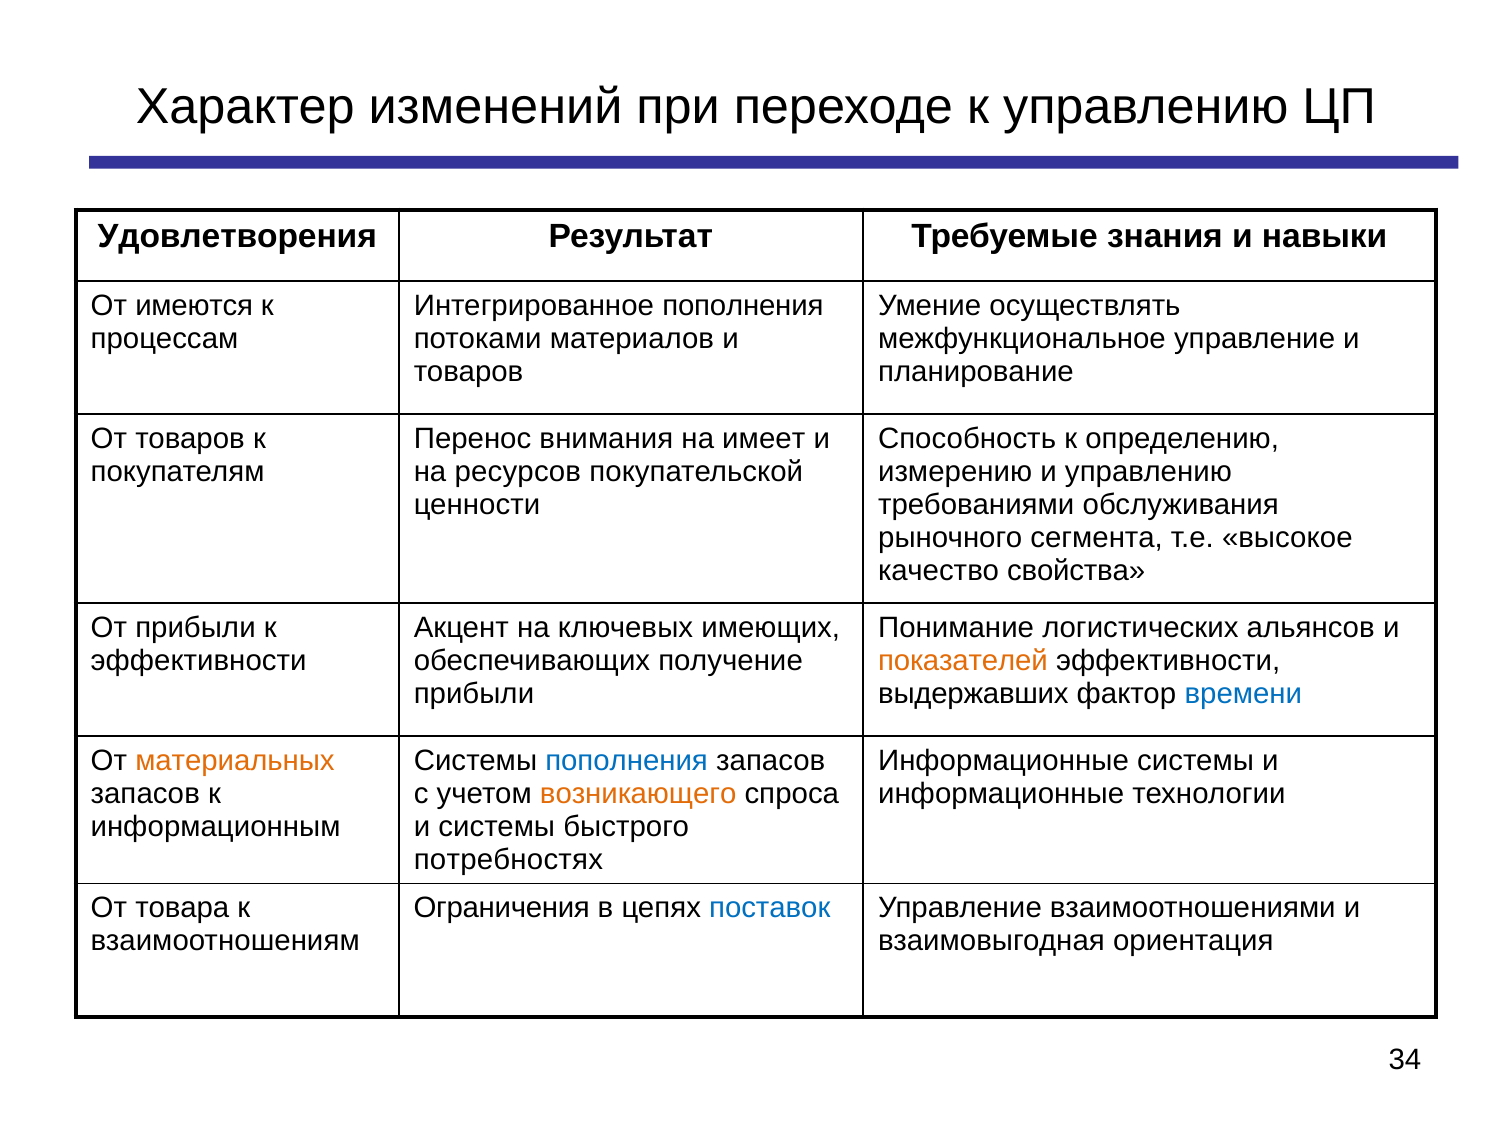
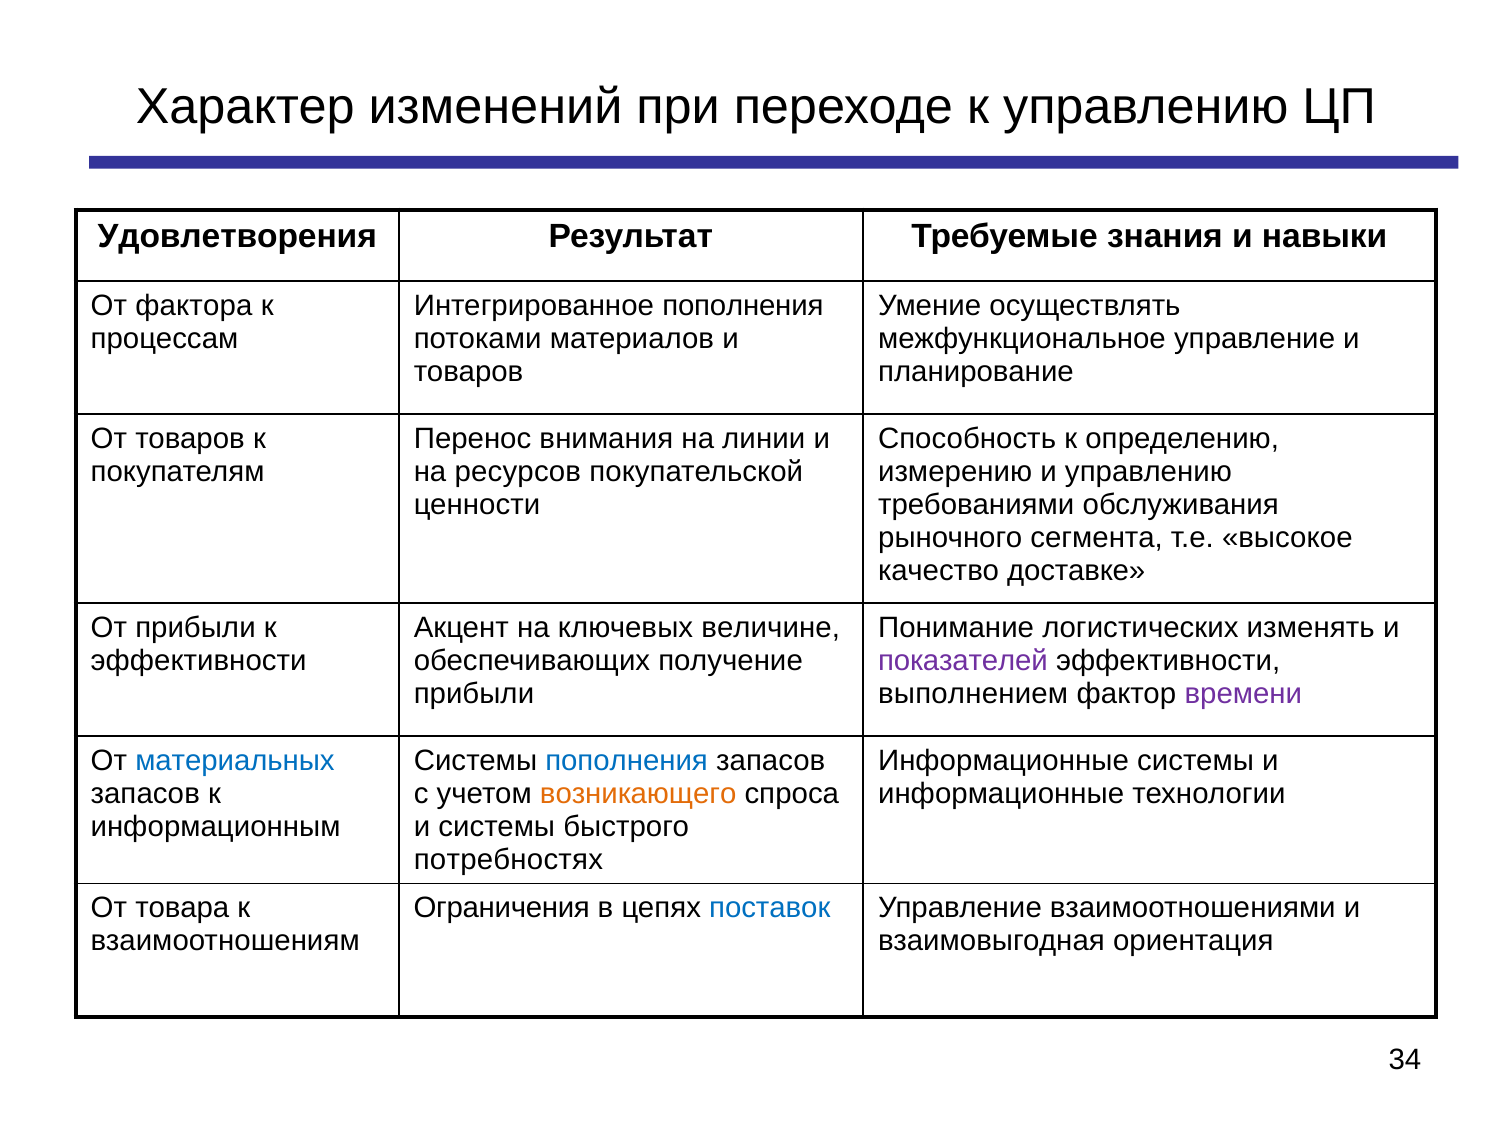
имеются: имеются -> фактора
имеет: имеет -> линии
свойства: свойства -> доставке
имеющих: имеющих -> величине
альянсов: альянсов -> изменять
показателей colour: orange -> purple
выдержавших: выдержавших -> выполнением
времени colour: blue -> purple
материальных colour: orange -> blue
